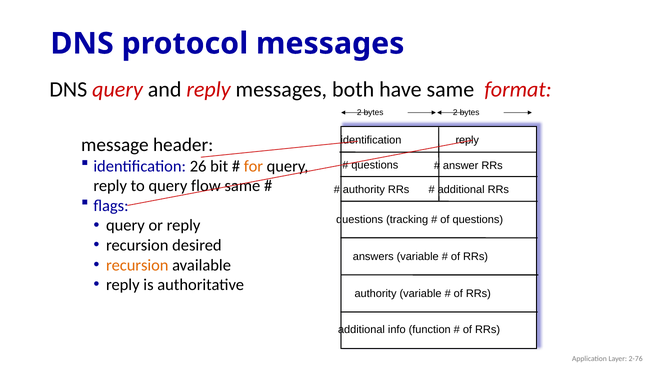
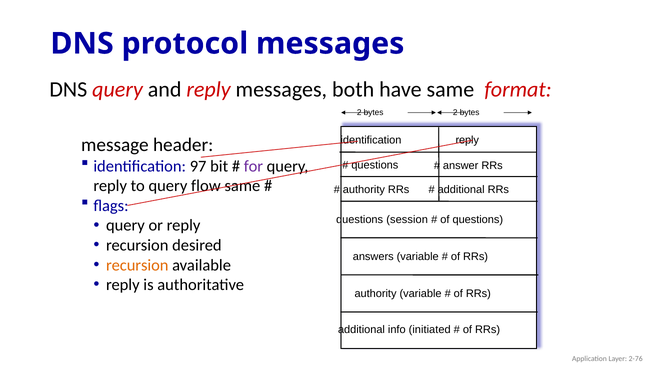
26: 26 -> 97
for colour: orange -> purple
tracking: tracking -> session
function: function -> initiated
